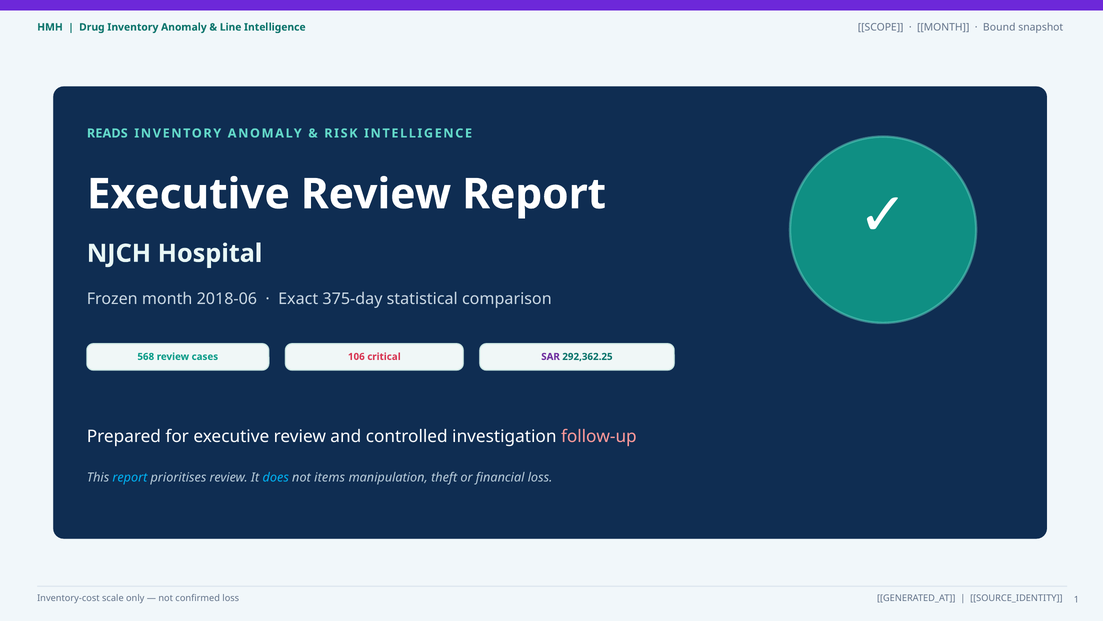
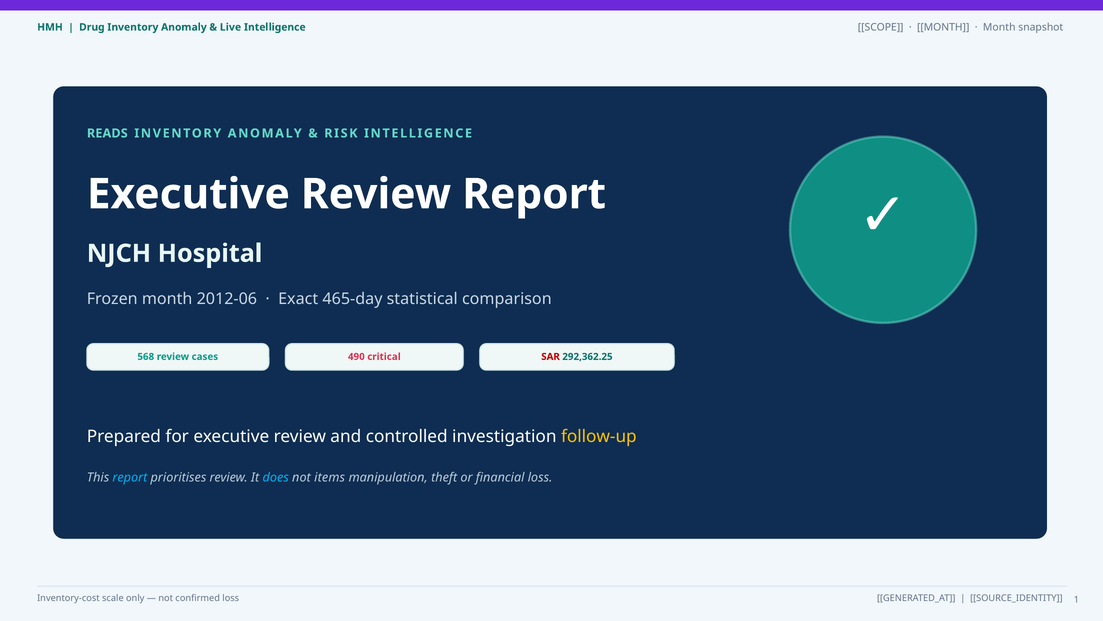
Line: Line -> Live
Bound at (999, 27): Bound -> Month
2018-06: 2018-06 -> 2012-06
375-day: 375-day -> 465-day
106: 106 -> 490
SAR colour: purple -> red
follow-up colour: pink -> yellow
